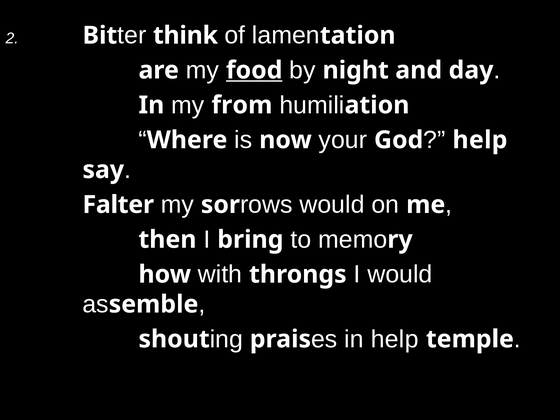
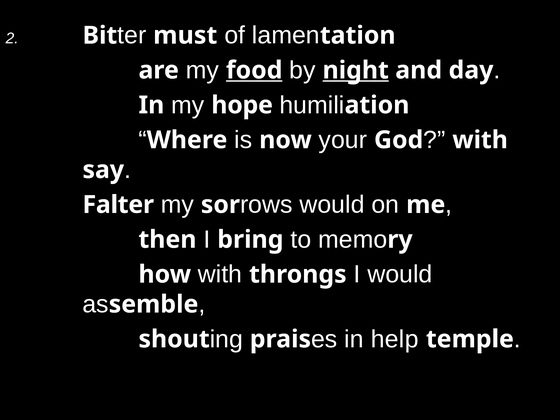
think: think -> must
night underline: none -> present
from: from -> hope
help at (480, 140): help -> with
